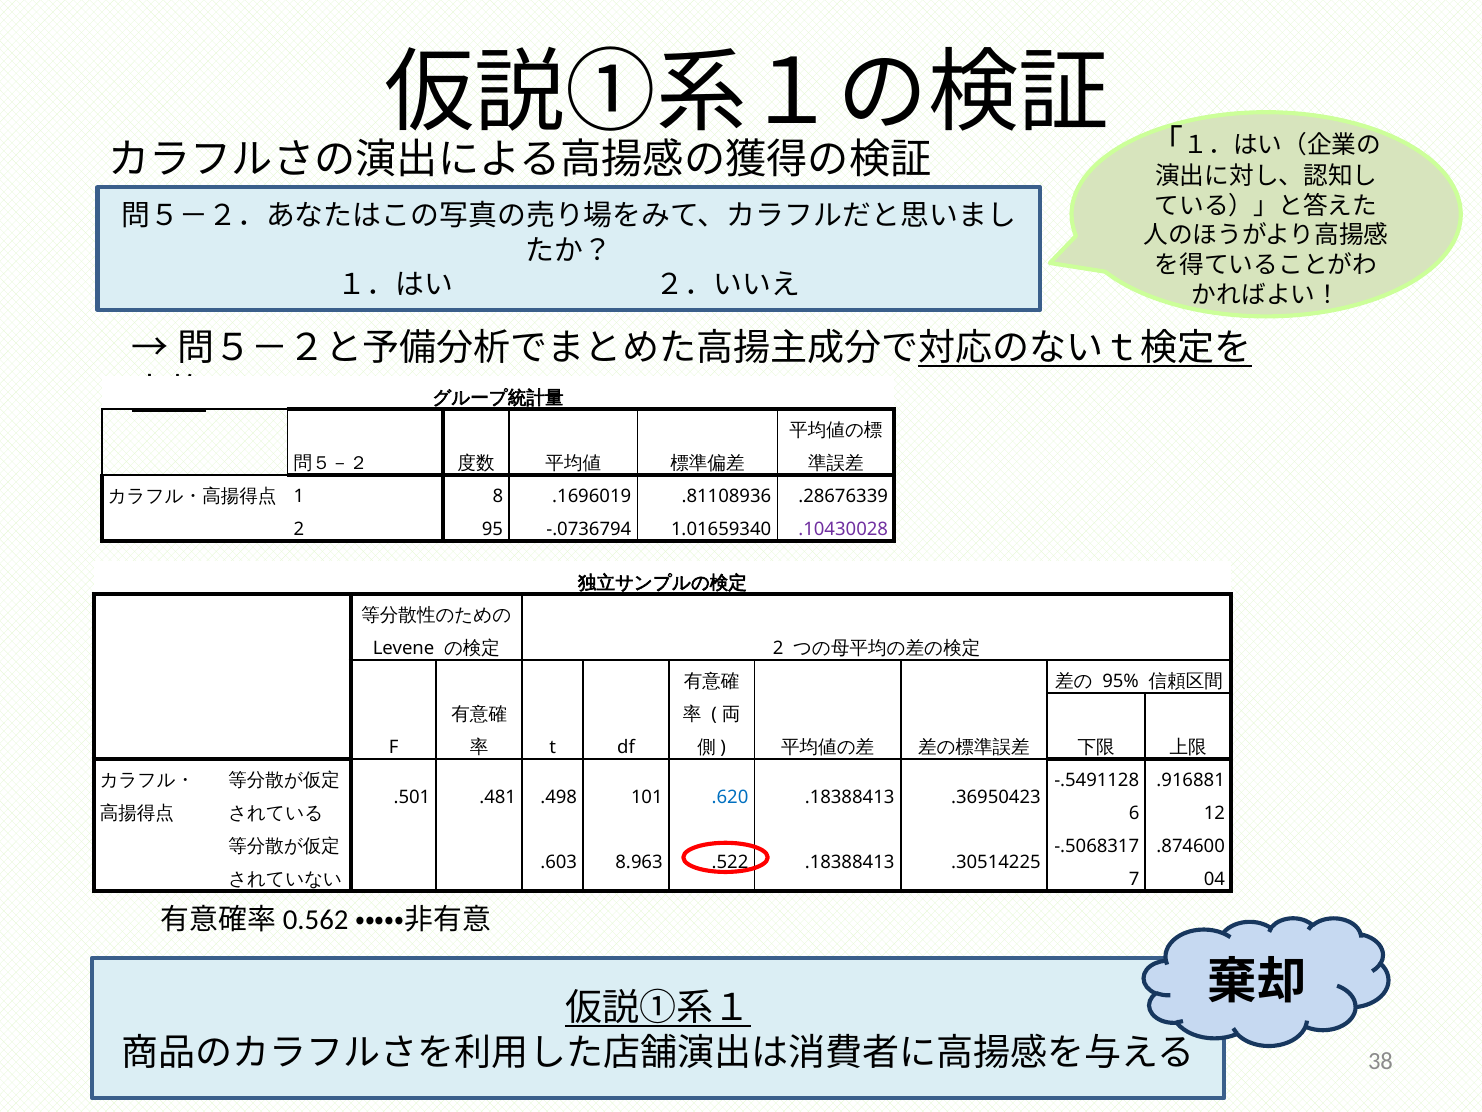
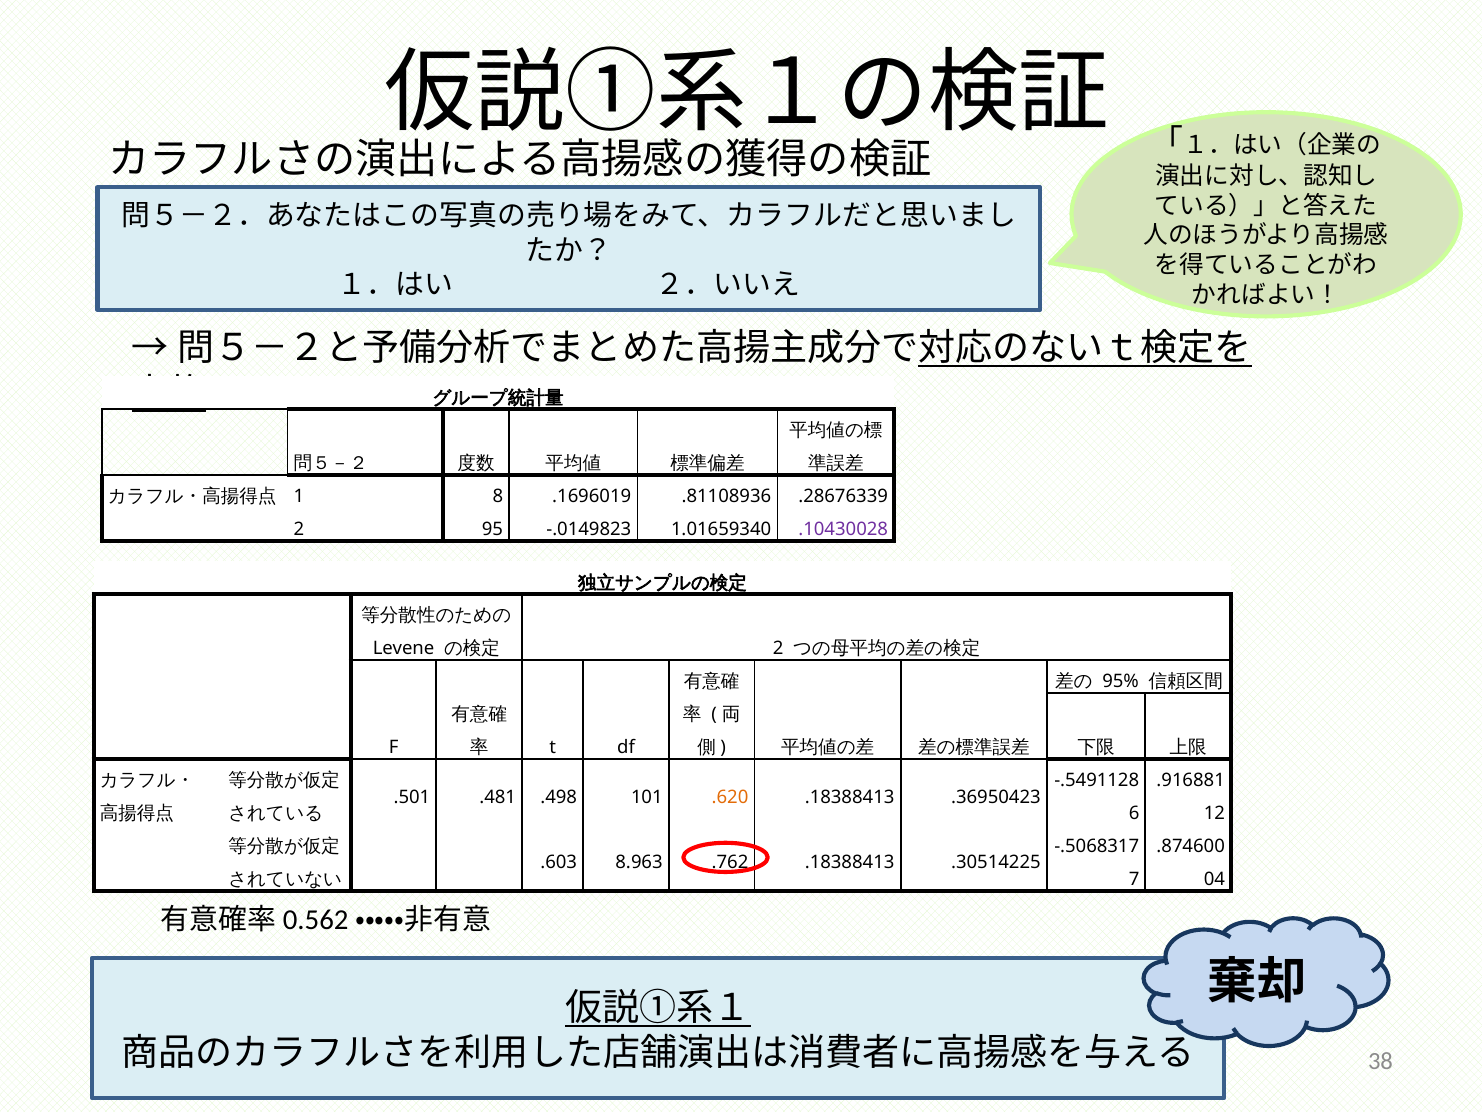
-.0736794: -.0736794 -> -.0149823
.620 colour: blue -> orange
.522: .522 -> .762
